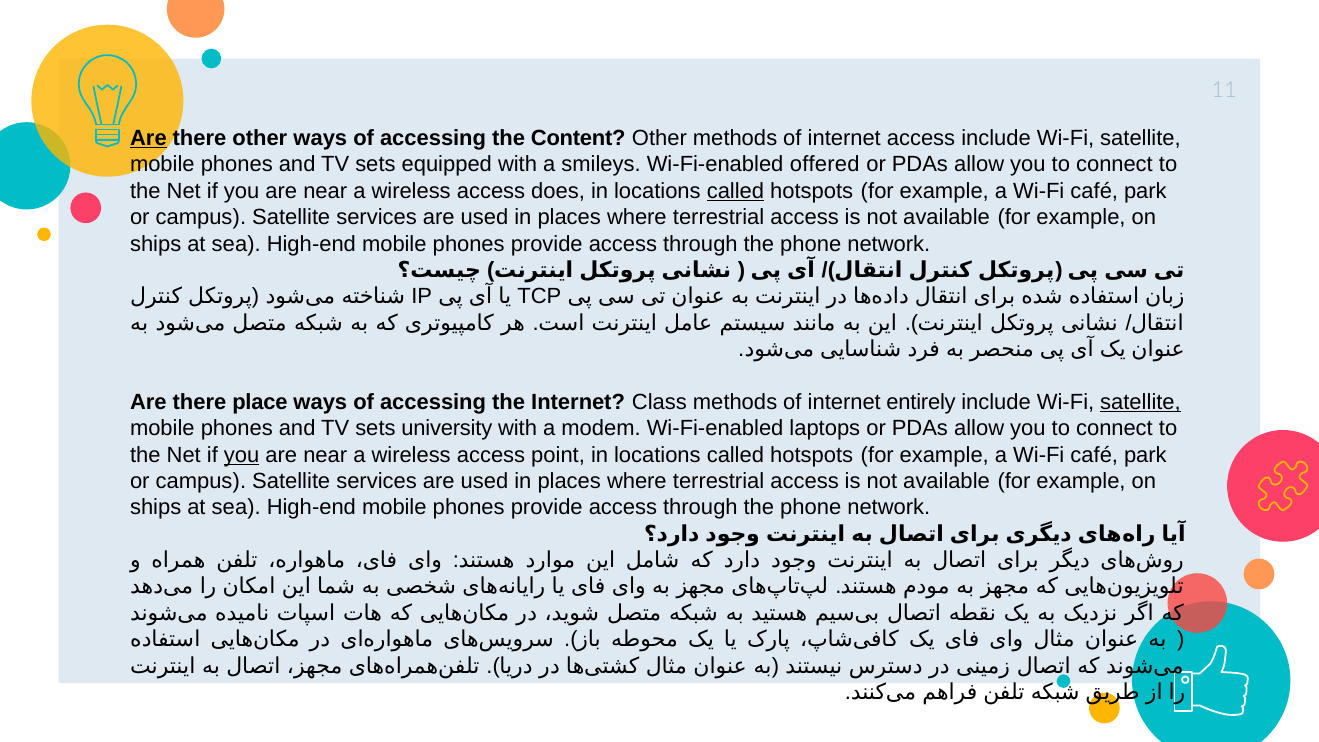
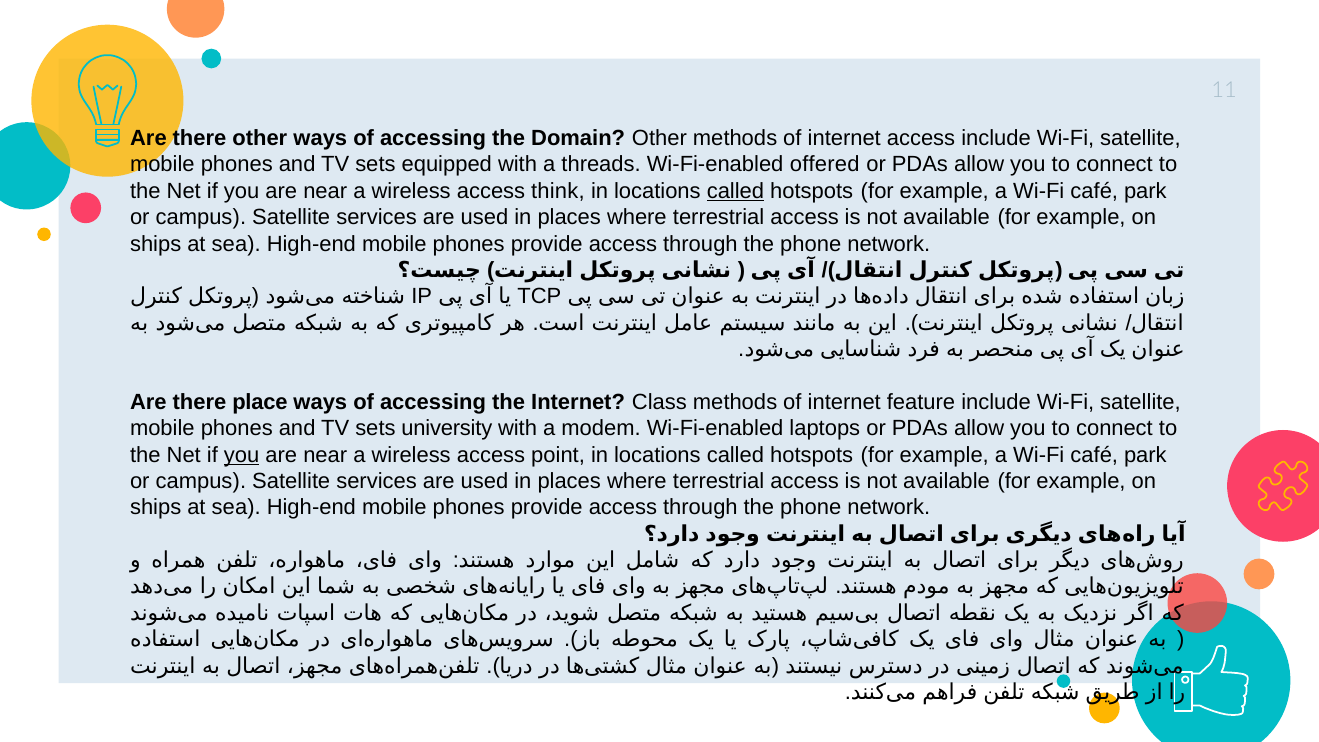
Are at (148, 138) underline: present -> none
Content: Content -> Domain
smileys: smileys -> threads
does: does -> think
entirely: entirely -> feature
satellite at (1140, 402) underline: present -> none
